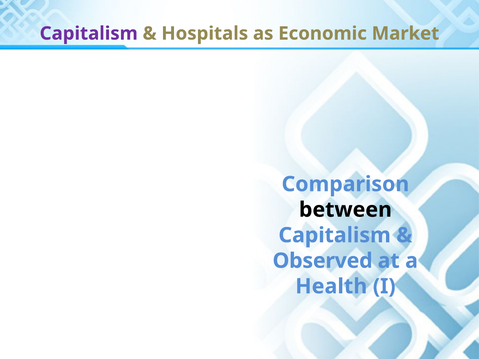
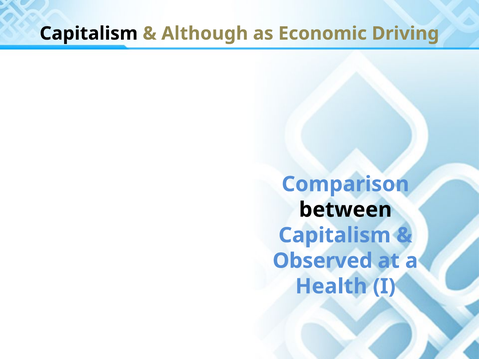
Capitalism at (89, 33) colour: purple -> black
Hospitals: Hospitals -> Although
Market: Market -> Driving
